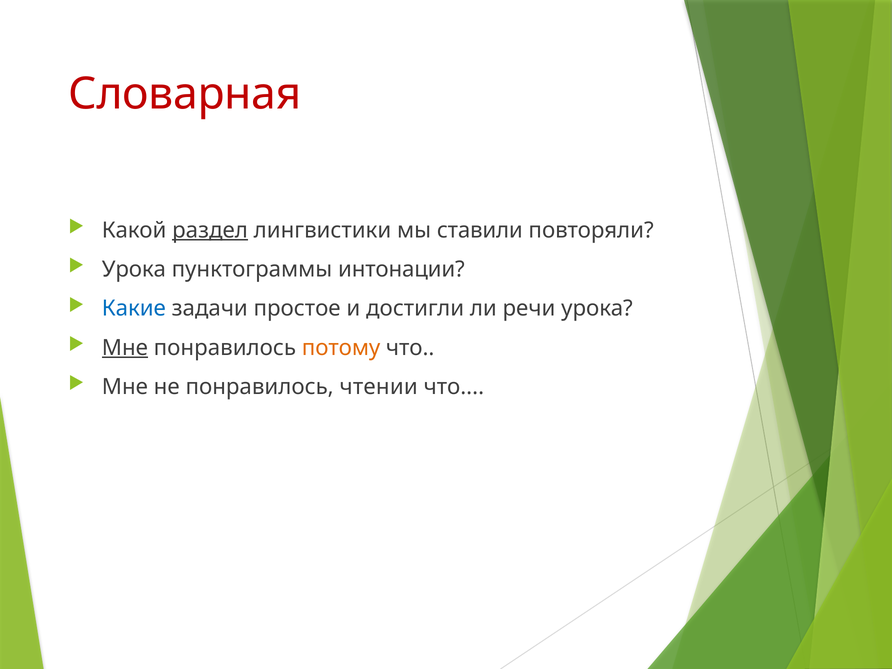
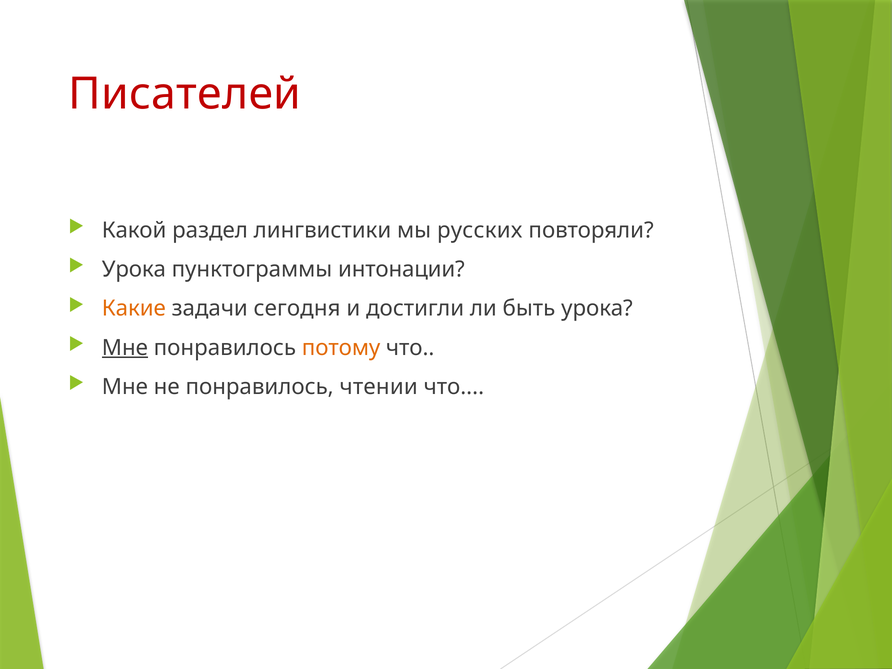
Словарная: Словарная -> Писателей
раздел underline: present -> none
ставили: ставили -> русских
Какие colour: blue -> orange
простое: простое -> сегодня
речи: речи -> быть
